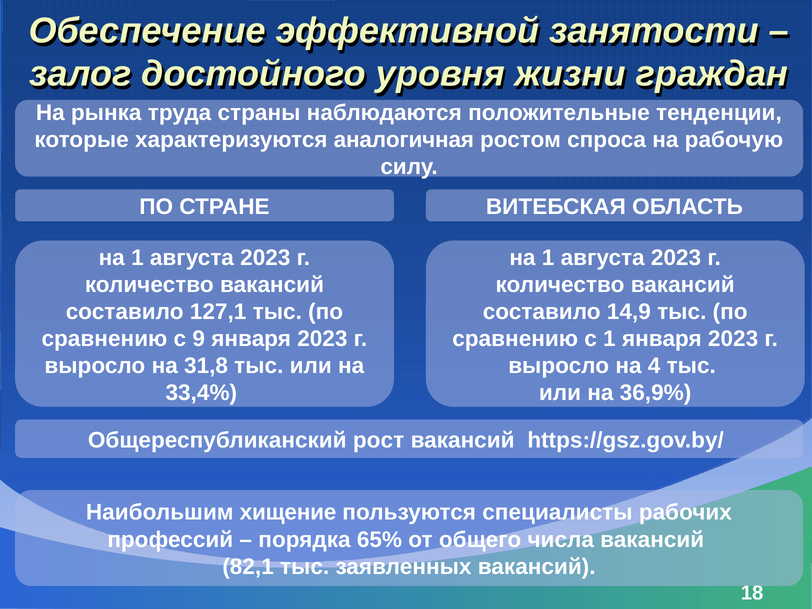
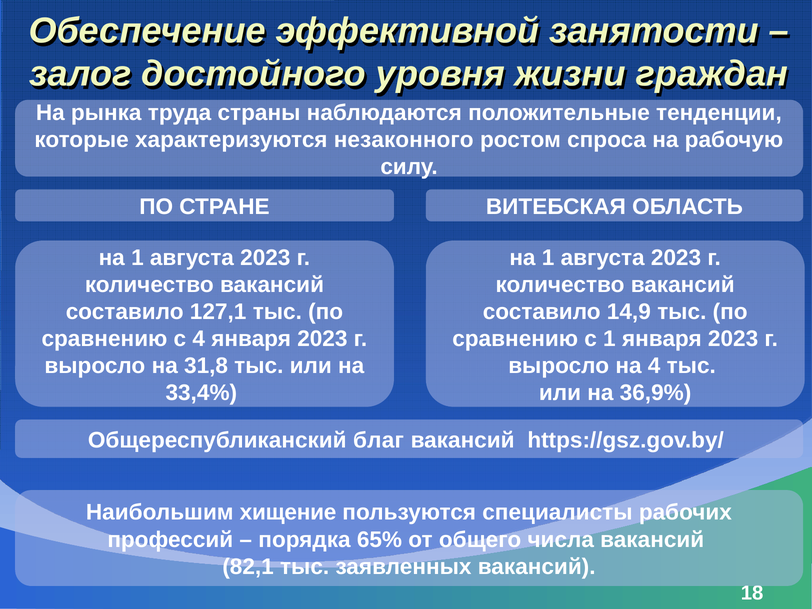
аналогичная: аналогичная -> незаконного
с 9: 9 -> 4
рост: рост -> благ
